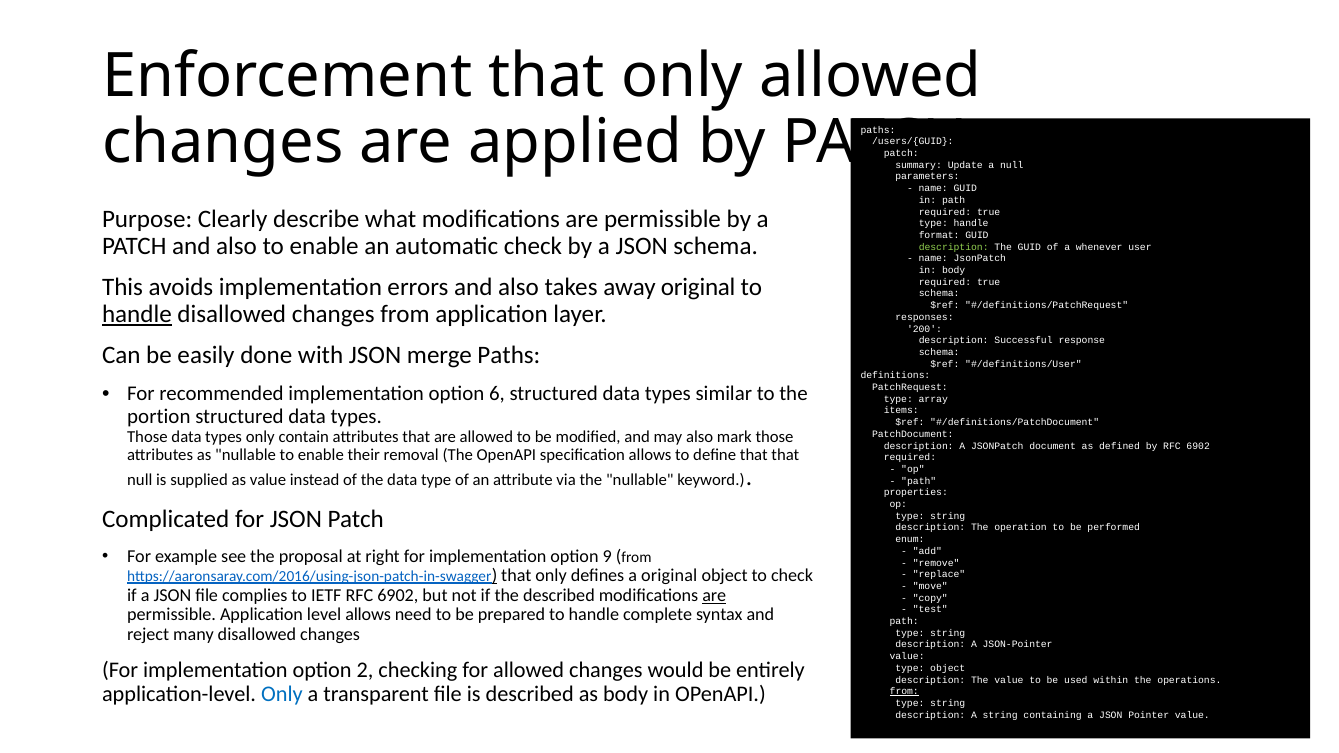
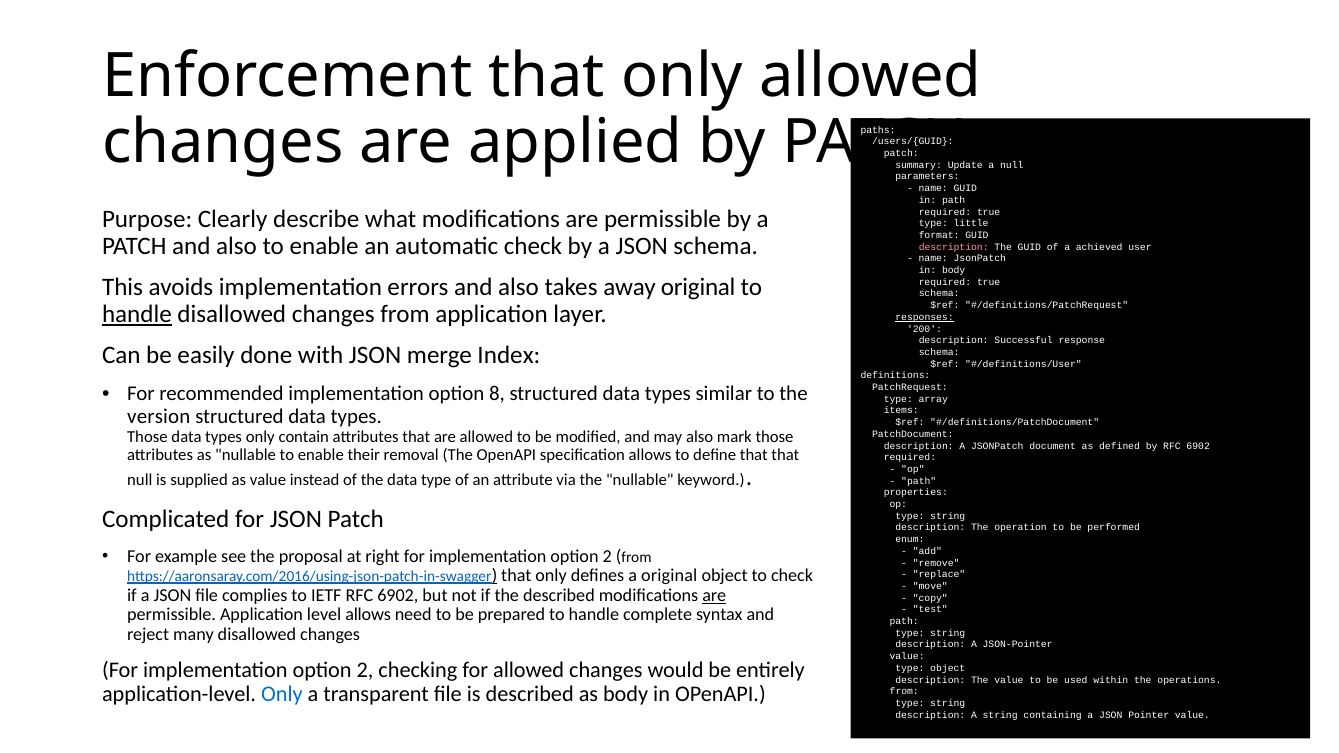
type handle: handle -> little
description at (954, 247) colour: light green -> pink
whenever: whenever -> achieved
responses underline: none -> present
merge Paths: Paths -> Index
6: 6 -> 8
portion: portion -> version
9 at (607, 556): 9 -> 2
from at (904, 692) underline: present -> none
